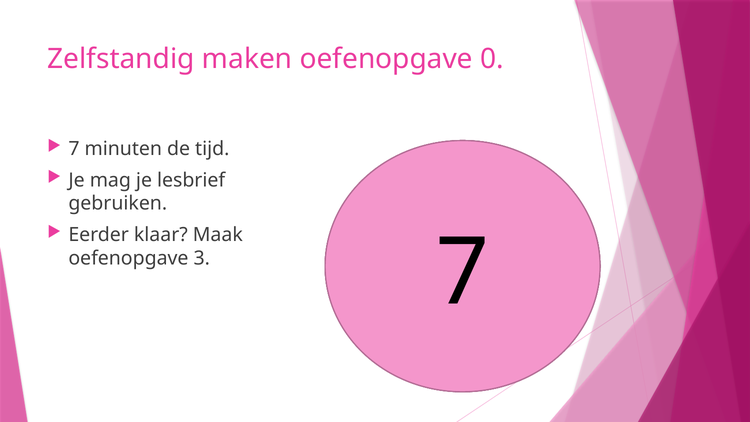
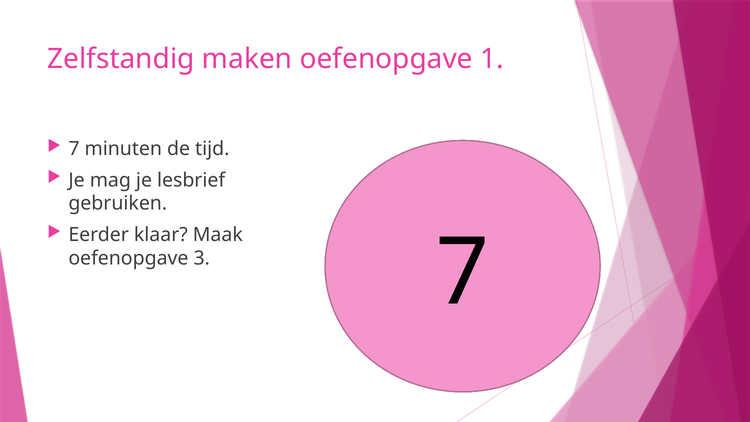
0: 0 -> 1
